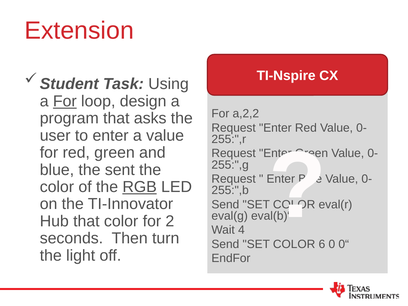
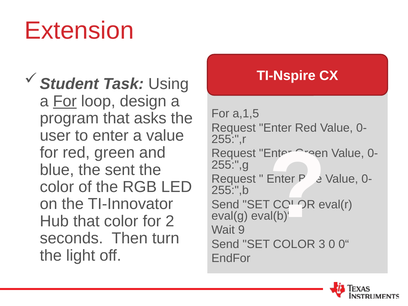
a,2,2: a,2,2 -> a,1,5
RGB underline: present -> none
4: 4 -> 9
6: 6 -> 3
